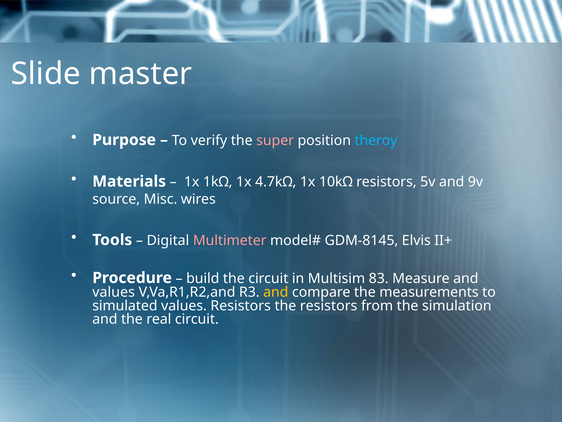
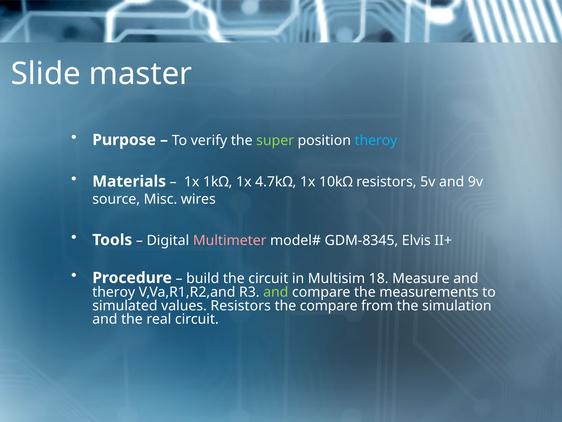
super colour: pink -> light green
GDM-8145: GDM-8145 -> GDM-8345
83: 83 -> 18
values at (114, 292): values -> theroy
and at (276, 292) colour: yellow -> light green
the resistors: resistors -> compare
